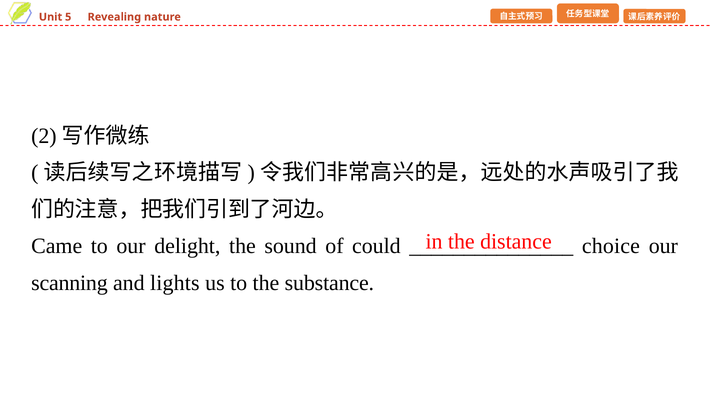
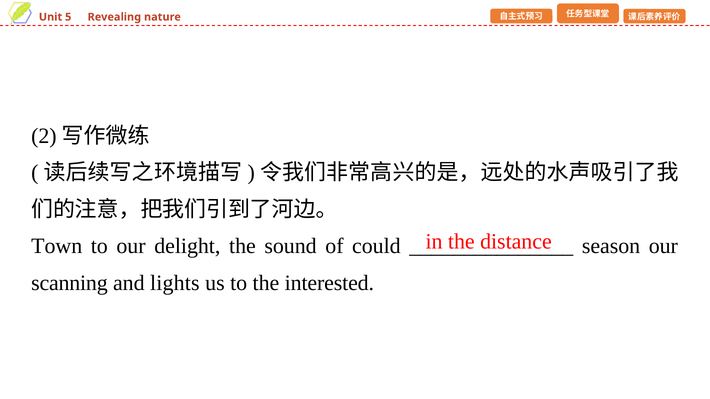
Came: Came -> Town
choice: choice -> season
substance: substance -> interested
